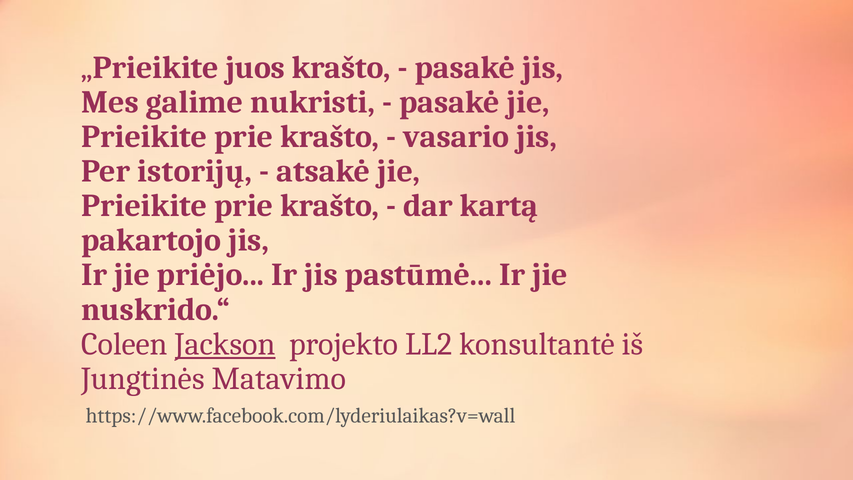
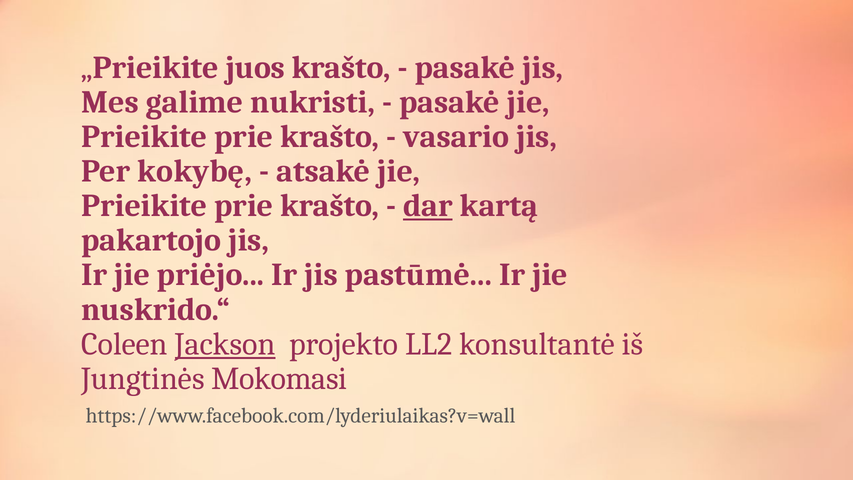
istorijų: istorijų -> kokybę
dar underline: none -> present
Matavimo: Matavimo -> Mokomasi
